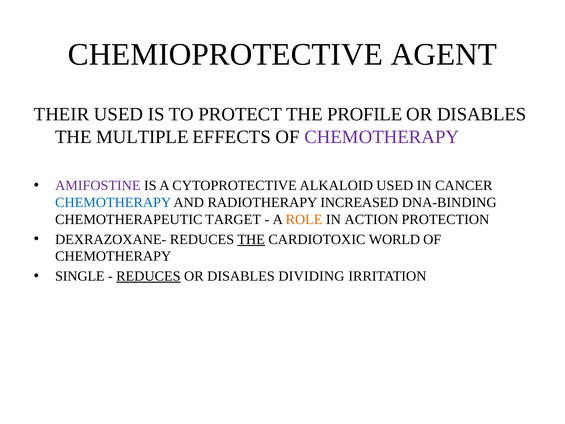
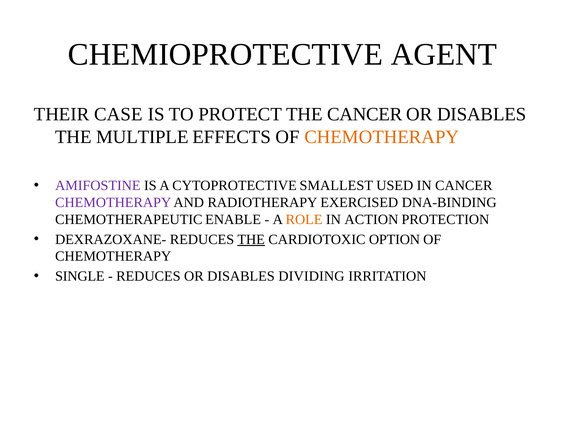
THEIR USED: USED -> CASE
THE PROFILE: PROFILE -> CANCER
CHEMOTHERAPY at (382, 137) colour: purple -> orange
ALKALOID: ALKALOID -> SMALLEST
CHEMOTHERAPY at (113, 202) colour: blue -> purple
INCREASED: INCREASED -> EXERCISED
TARGET: TARGET -> ENABLE
WORLD: WORLD -> OPTION
REDUCES at (148, 276) underline: present -> none
